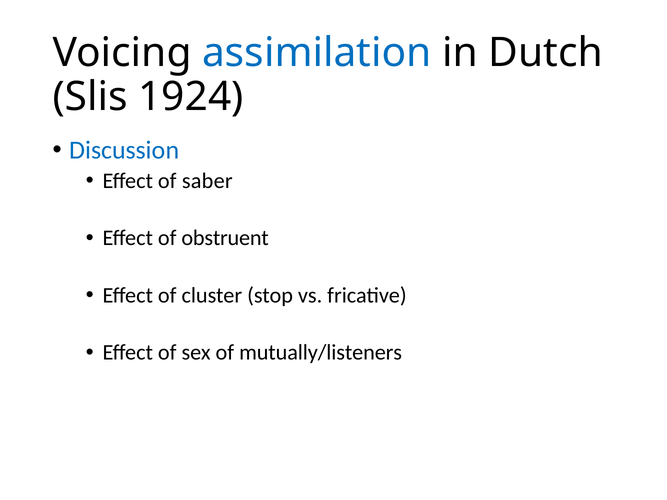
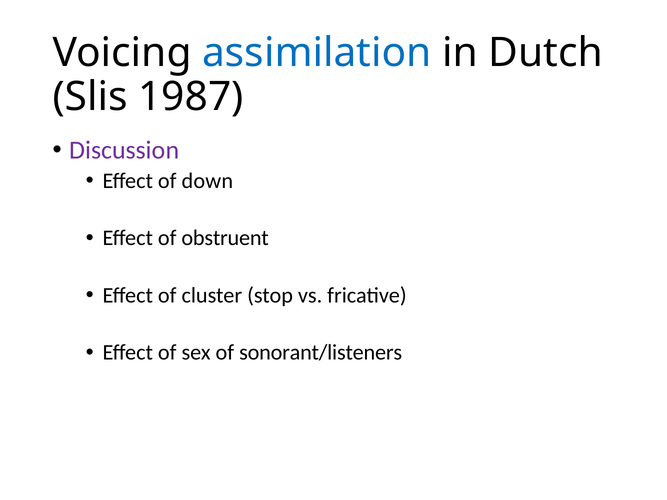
1924: 1924 -> 1987
Discussion colour: blue -> purple
saber: saber -> down
mutually/listeners: mutually/listeners -> sonorant/listeners
